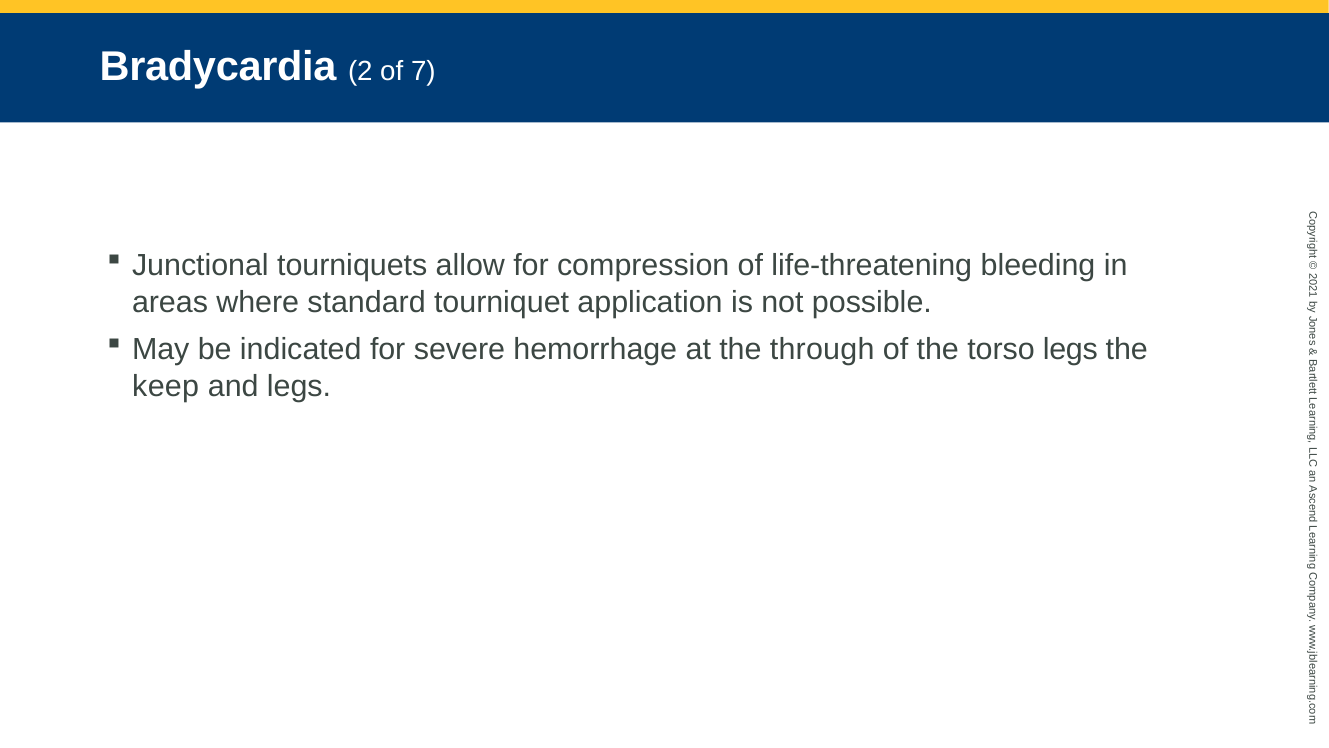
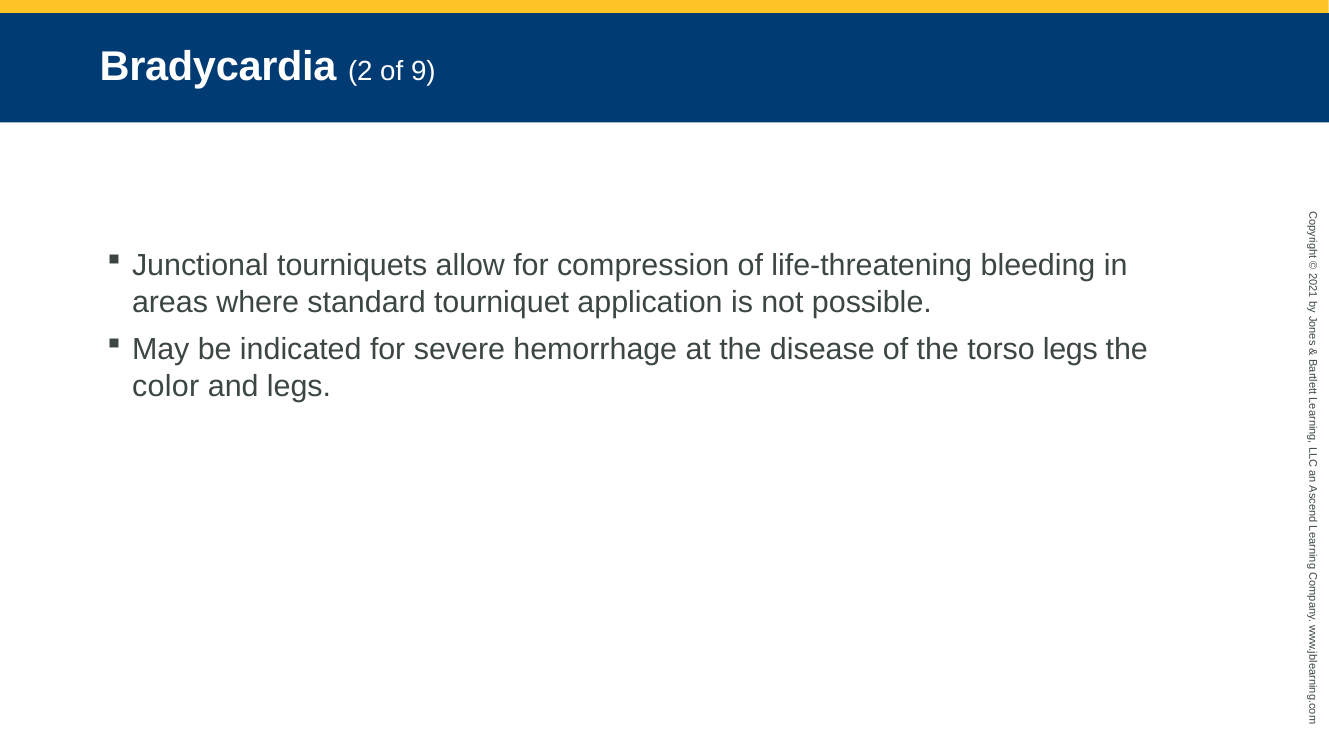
7: 7 -> 9
through: through -> disease
keep: keep -> color
